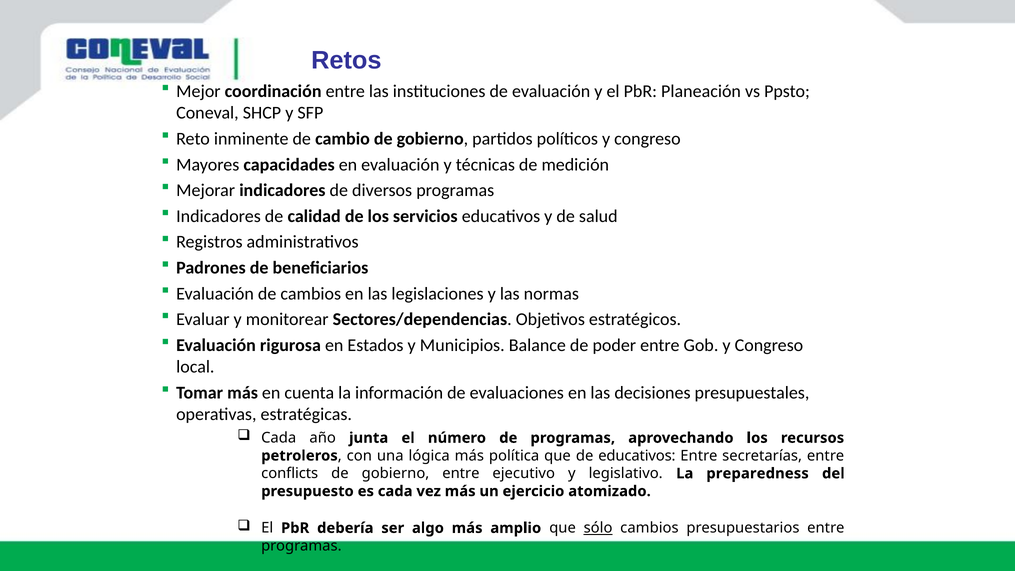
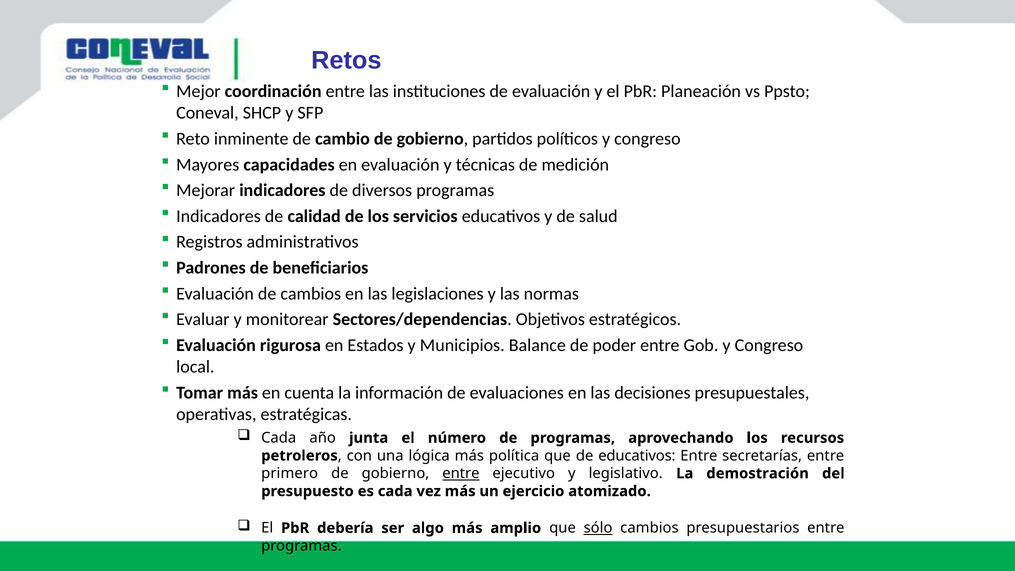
conflicts: conflicts -> primero
entre at (461, 473) underline: none -> present
preparedness: preparedness -> demostración
